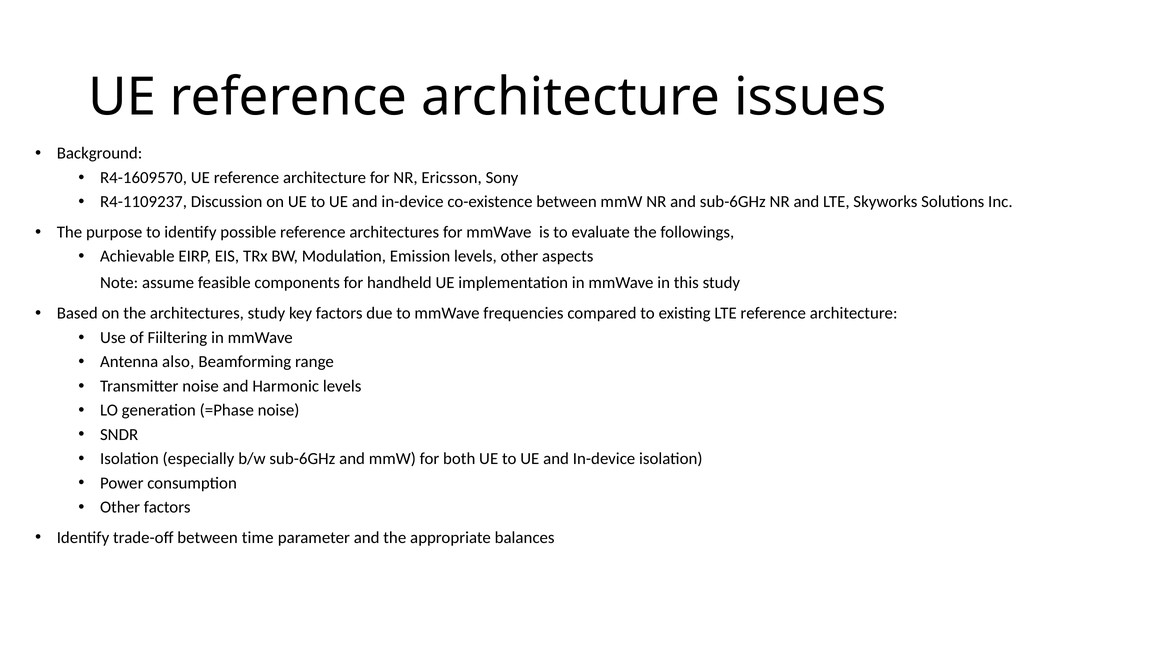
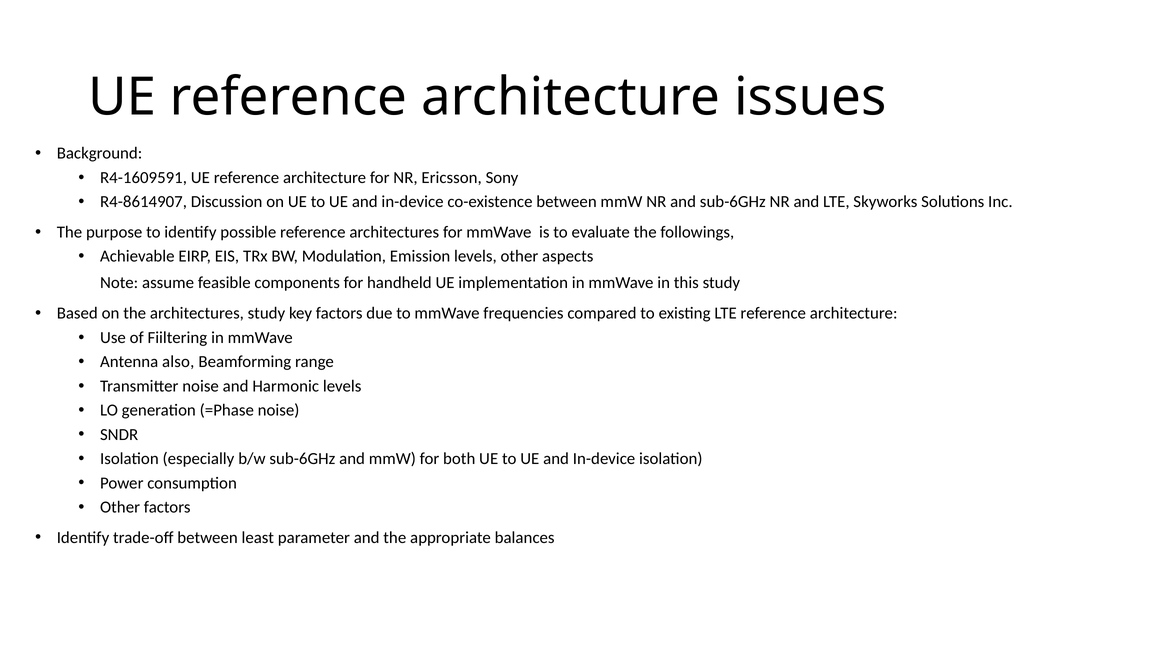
R4-1609570: R4-1609570 -> R4-1609591
R4-1109237: R4-1109237 -> R4-8614907
time: time -> least
